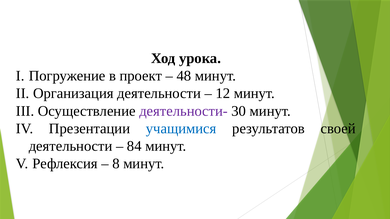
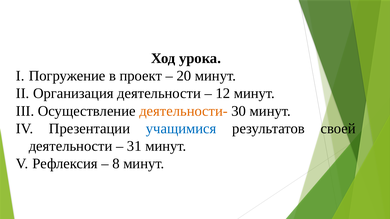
48: 48 -> 20
деятельности- colour: purple -> orange
84: 84 -> 31
